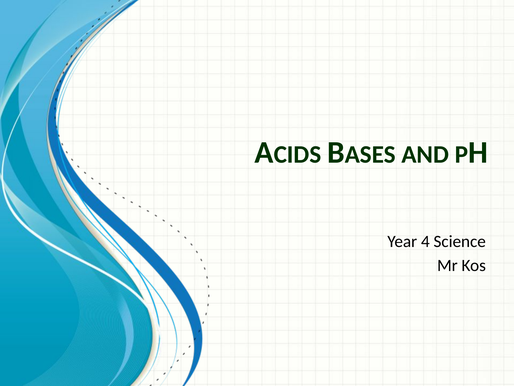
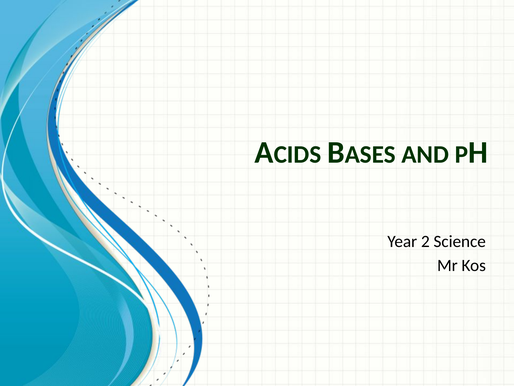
4: 4 -> 2
